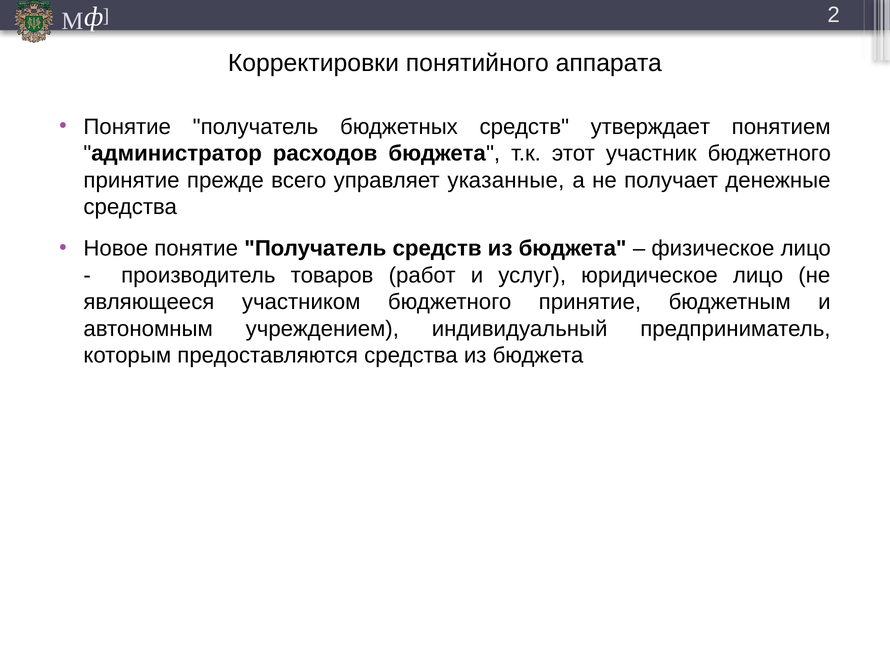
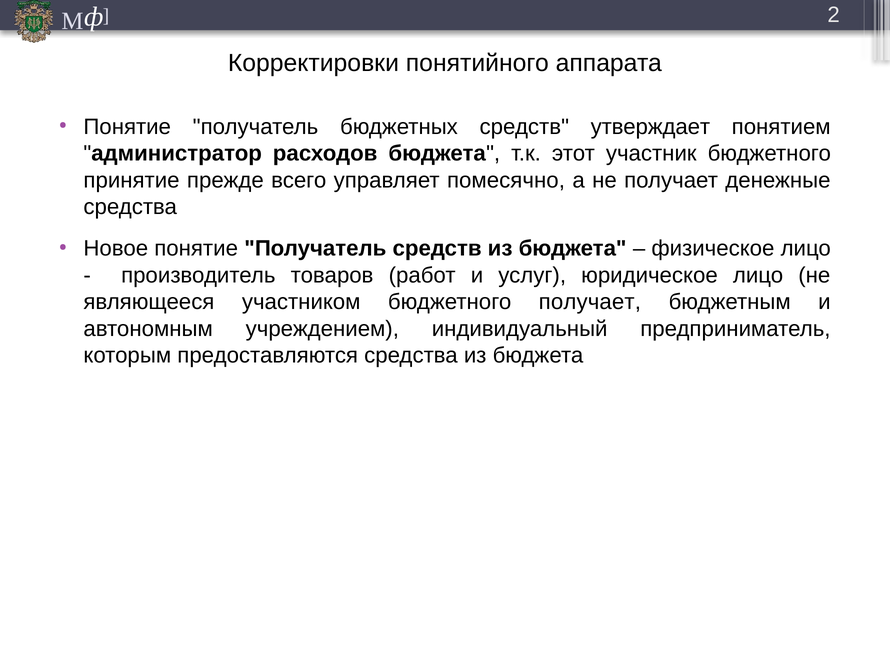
указанные: указанные -> помесячно
участником бюджетного принятие: принятие -> получает
